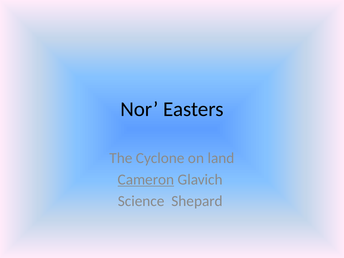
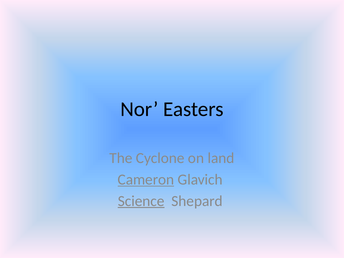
Science underline: none -> present
